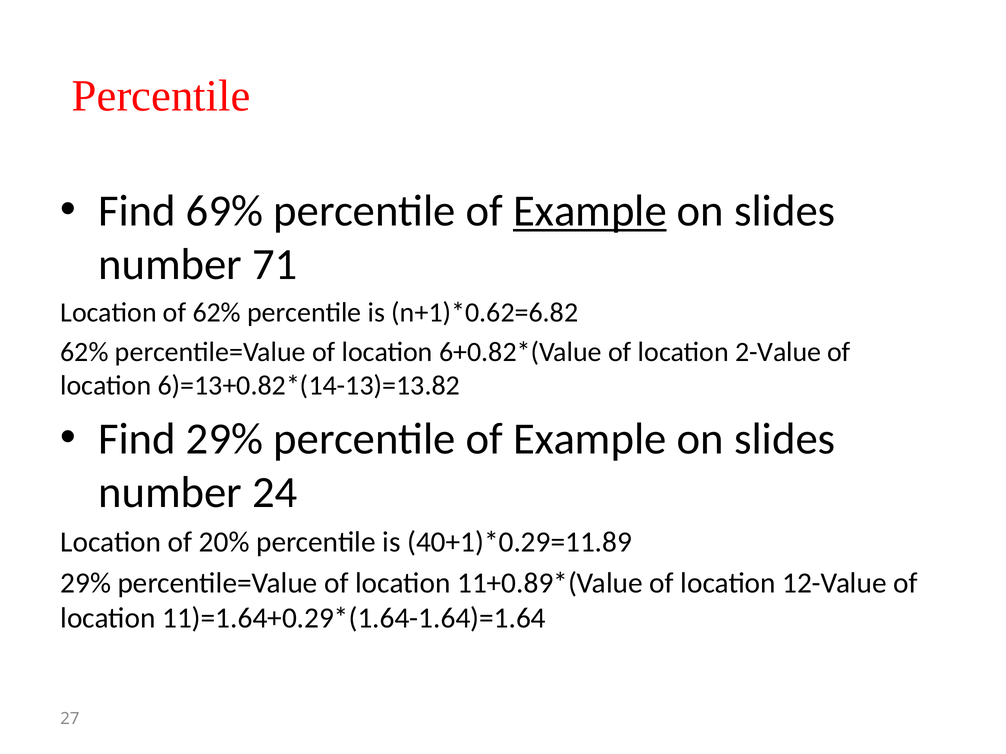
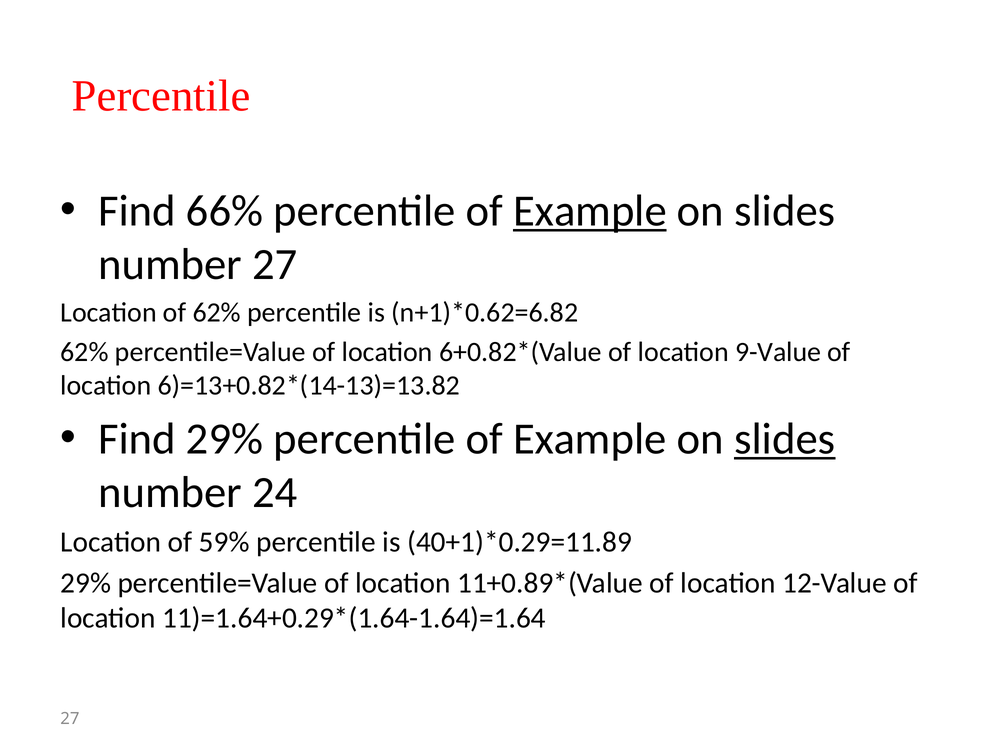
69%: 69% -> 66%
number 71: 71 -> 27
2-Value: 2-Value -> 9-Value
slides at (785, 439) underline: none -> present
20%: 20% -> 59%
